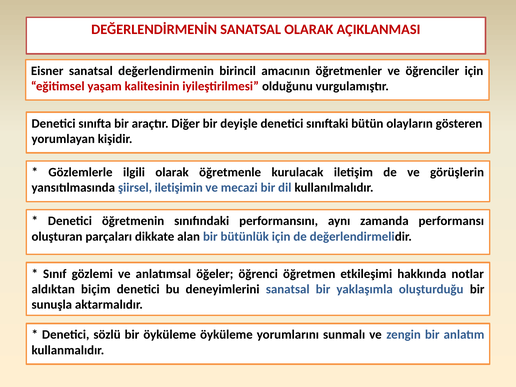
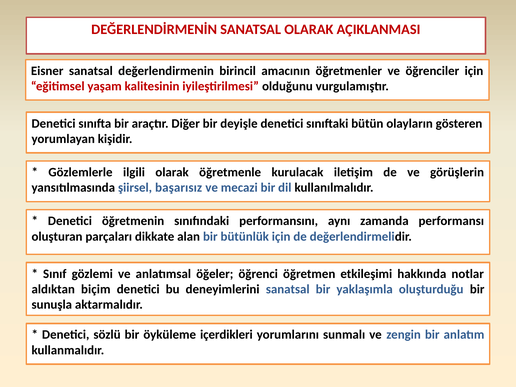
iletişimin: iletişimin -> başarısız
öyküleme öyküleme: öyküleme -> içerdikleri
